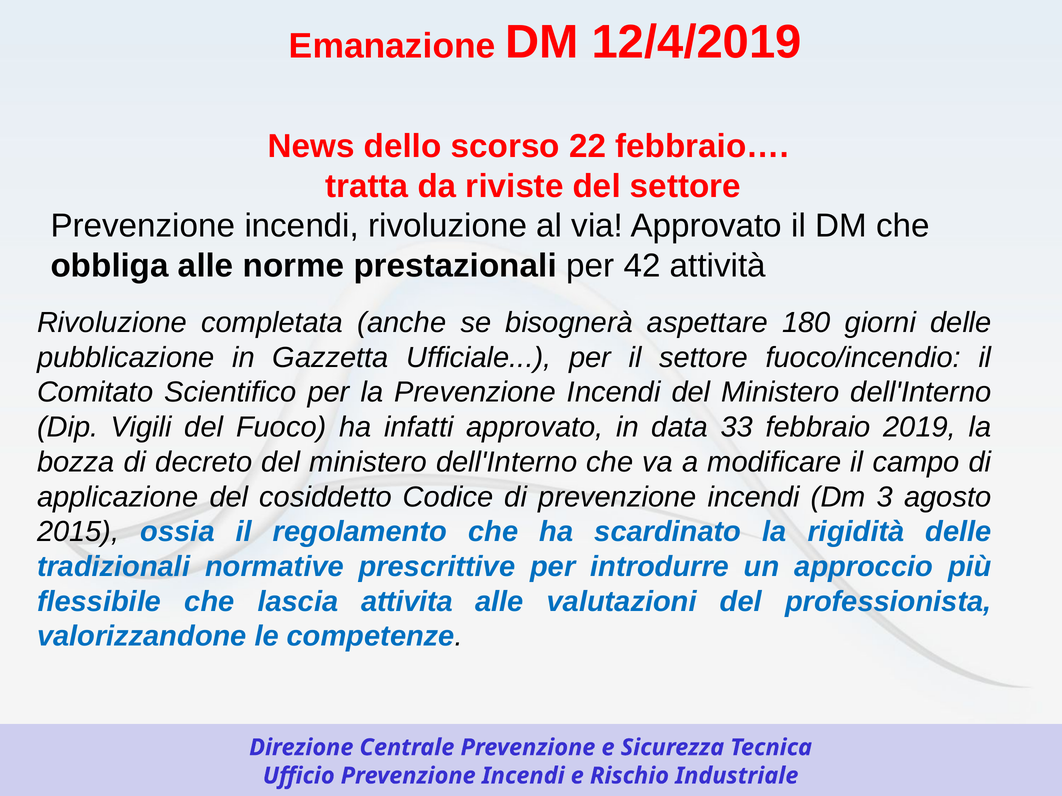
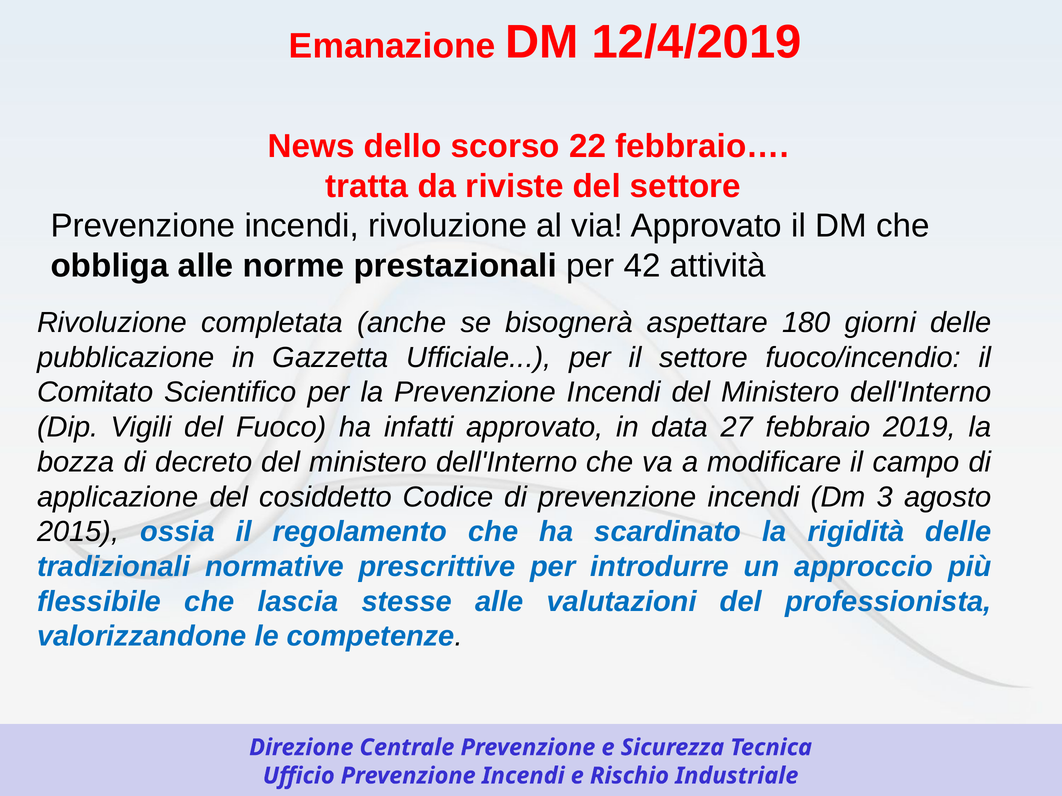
33: 33 -> 27
attivita: attivita -> stesse
